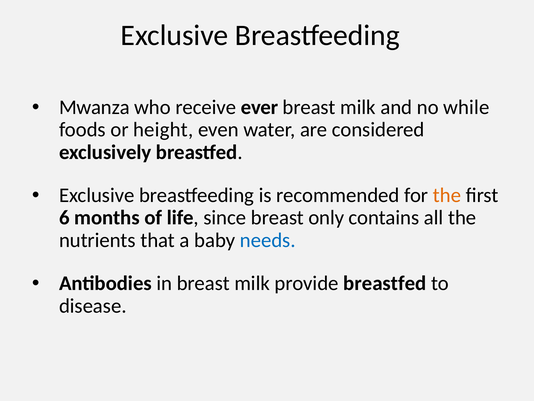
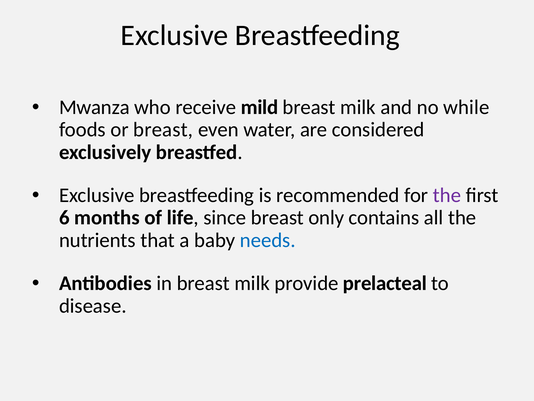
ever: ever -> mild
or height: height -> breast
the at (447, 195) colour: orange -> purple
provide breastfed: breastfed -> prelacteal
